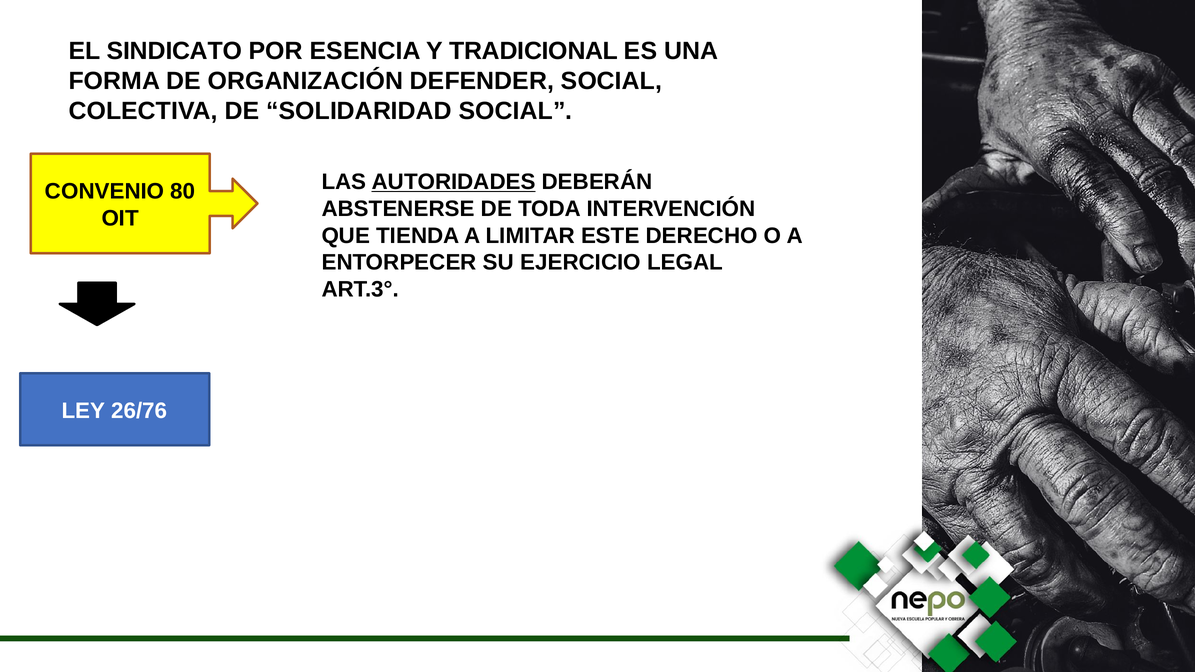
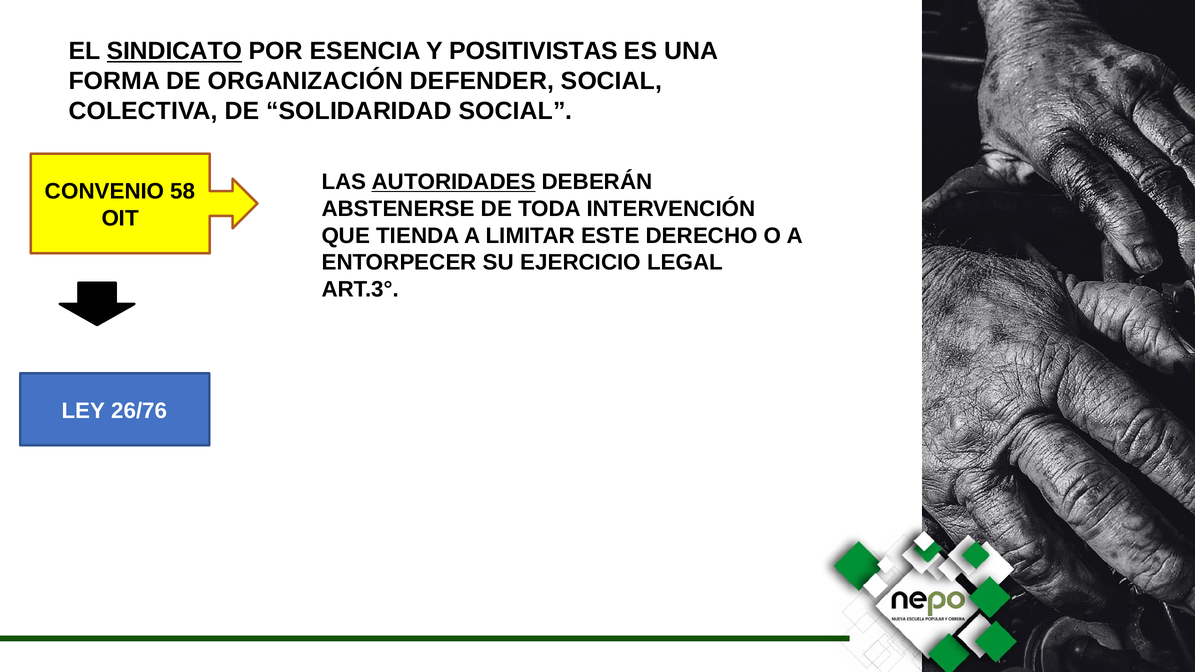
SINDICATO underline: none -> present
TRADICIONAL: TRADICIONAL -> POSITIVISTAS
80: 80 -> 58
